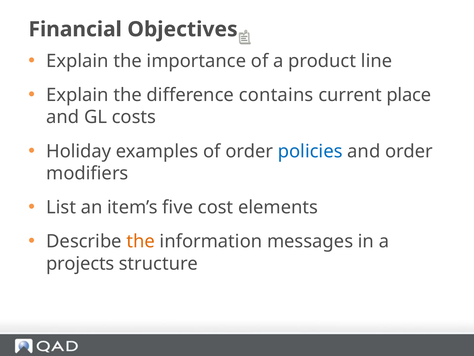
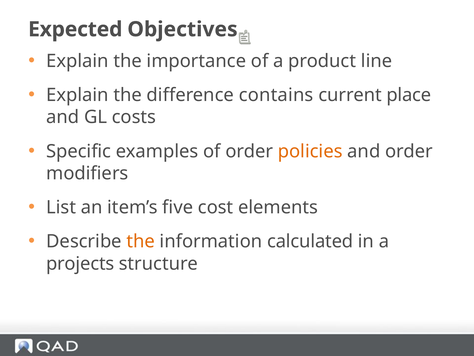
Financial: Financial -> Expected
Holiday: Holiday -> Specific
policies colour: blue -> orange
messages: messages -> calculated
